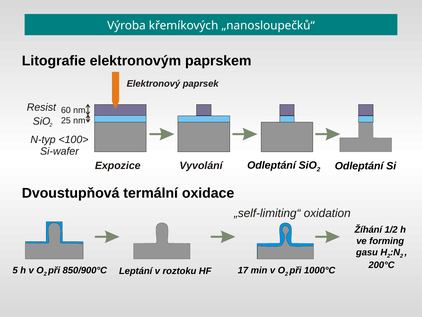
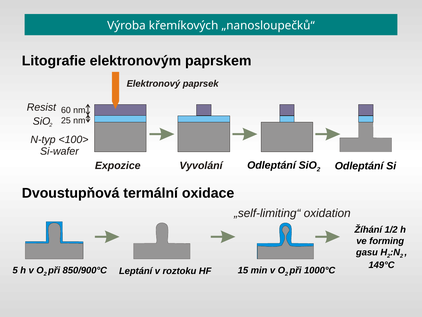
200°C: 200°C -> 149°C
17: 17 -> 15
